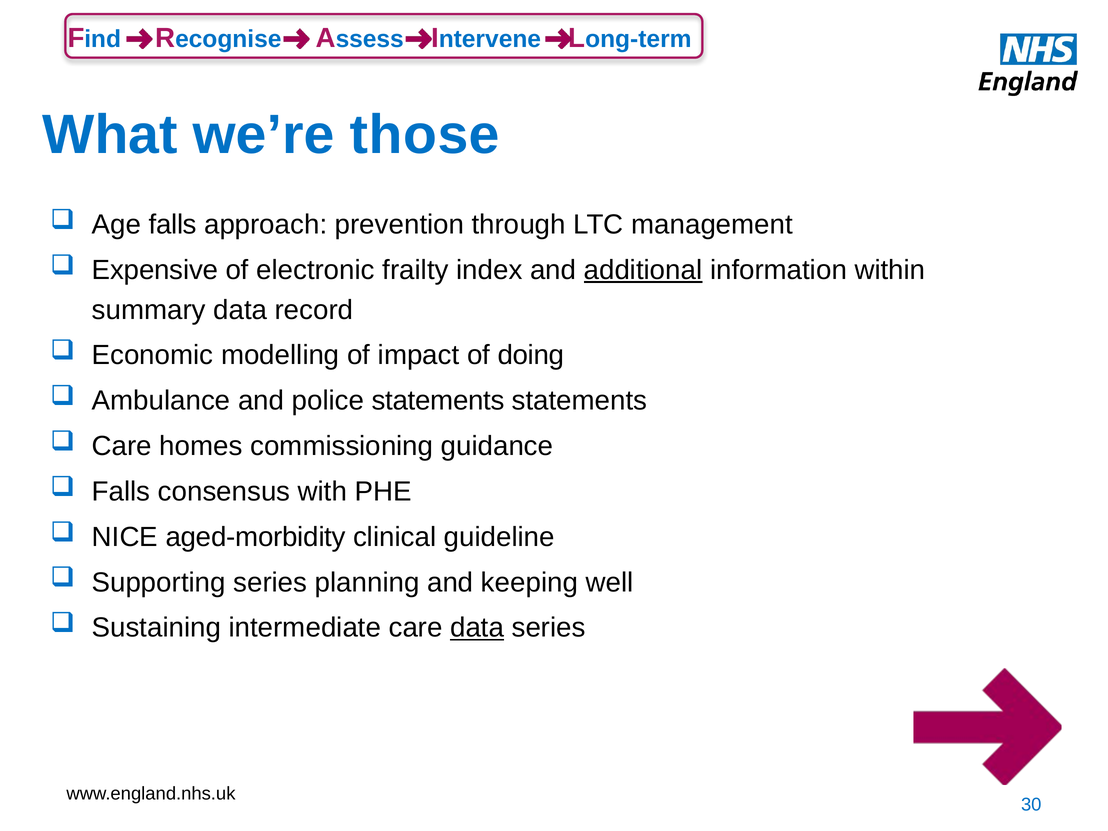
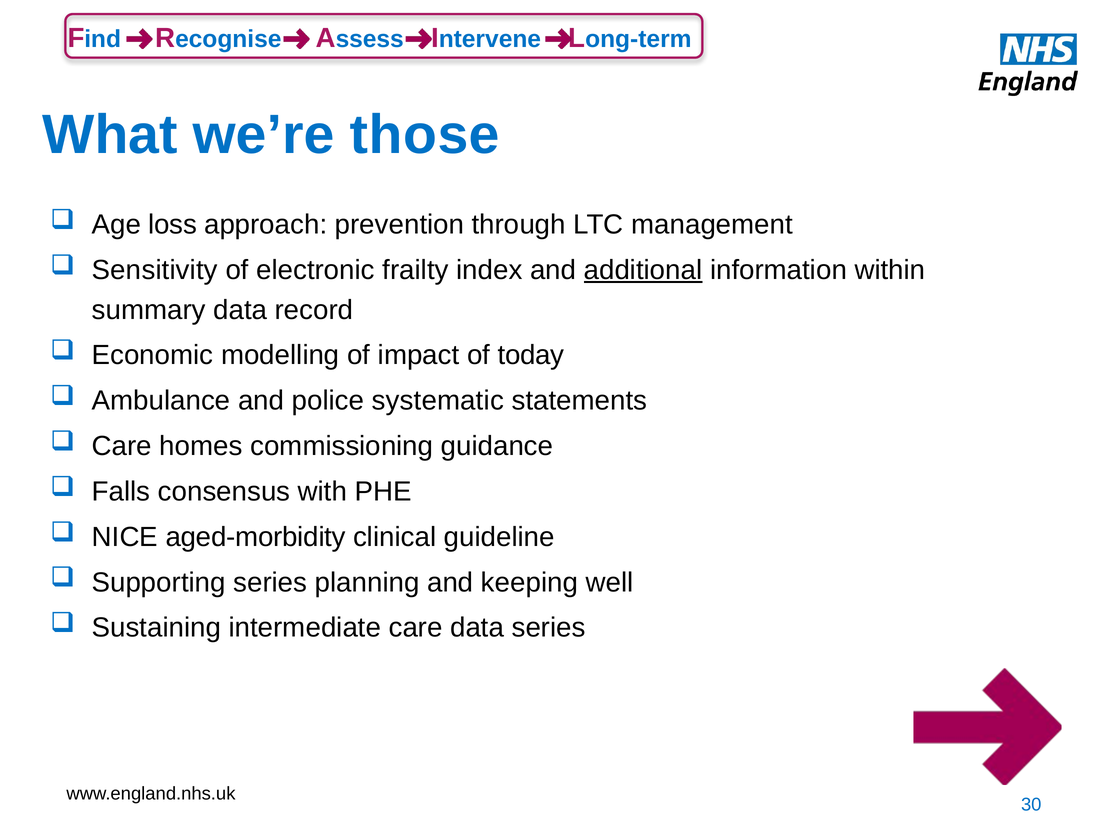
Age falls: falls -> loss
Expensive: Expensive -> Sensitivity
doing: doing -> today
police statements: statements -> systematic
data at (477, 628) underline: present -> none
